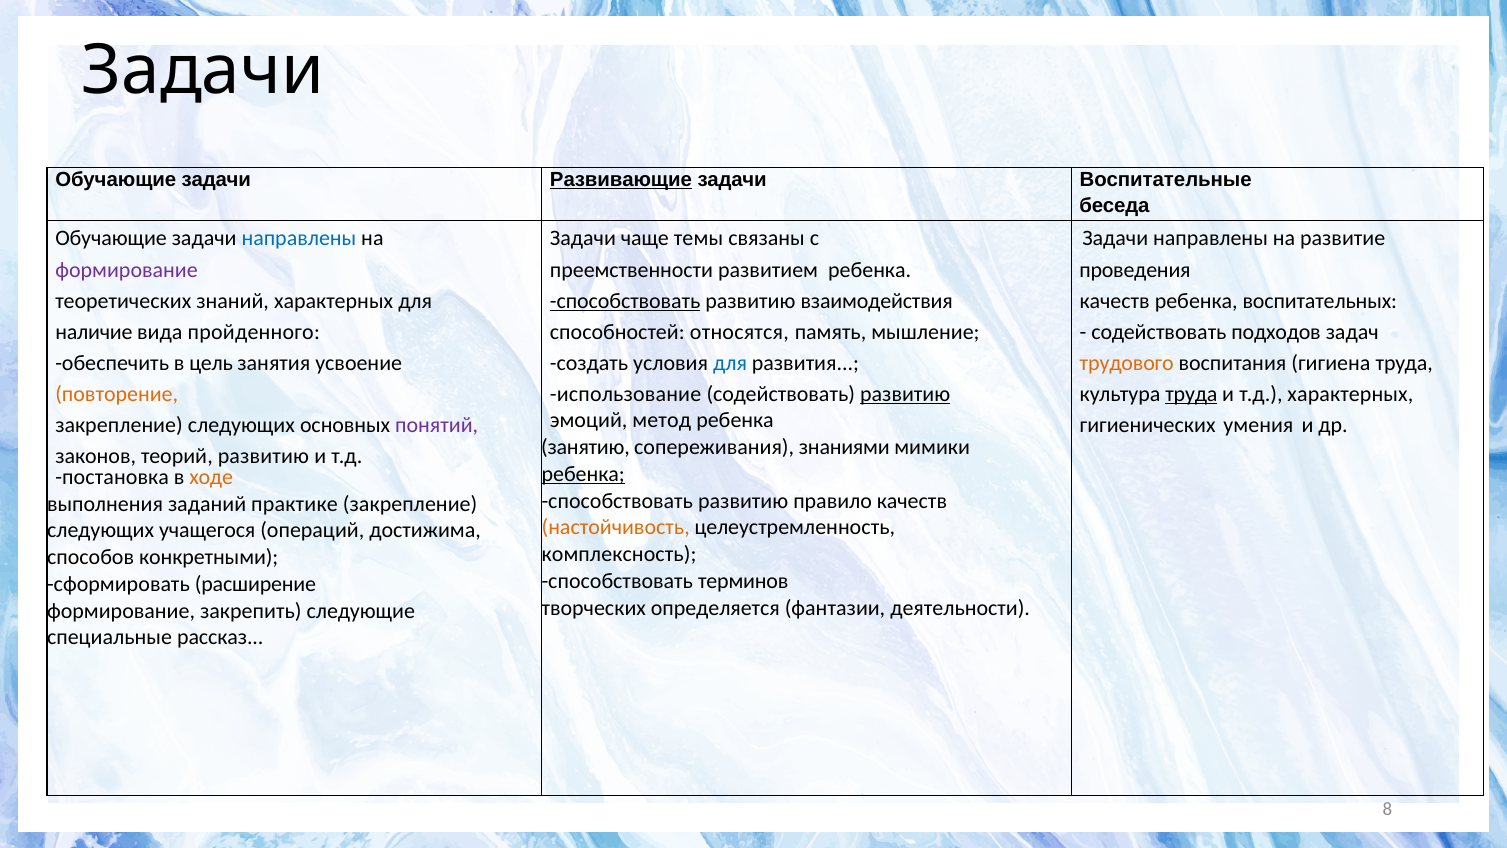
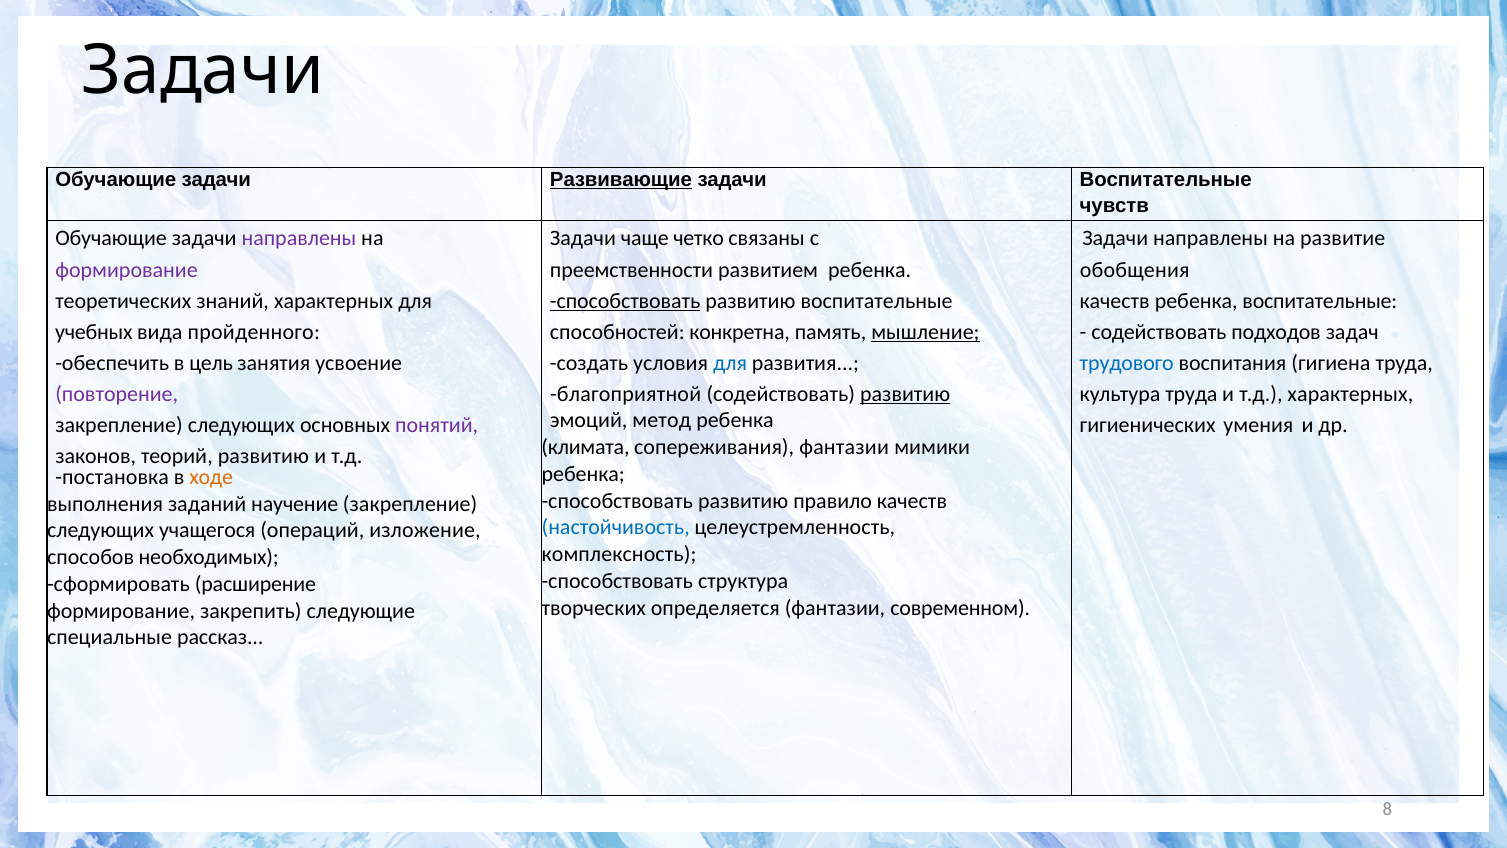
беседа: беседа -> чувств
направлены at (299, 239) colour: blue -> purple
темы: темы -> четко
проведения: проведения -> обобщения
развитию взаимодействия: взаимодействия -> воспитательные
ребенка воспитательных: воспитательных -> воспитательные
наличие: наличие -> учебных
относятся: относятся -> конкретна
мышление underline: none -> present
трудового colour: orange -> blue
повторение colour: orange -> purple
использование: использование -> благоприятной
труда at (1191, 394) underline: present -> none
занятию: занятию -> климата
сопереживания знаниями: знаниями -> фантазии
ребенка at (583, 474) underline: present -> none
практике: практике -> научение
настойчивость colour: orange -> blue
достижима: достижима -> изложение
конкретными: конкретными -> необходимых
терминов: терминов -> структура
деятельности: деятельности -> современном
